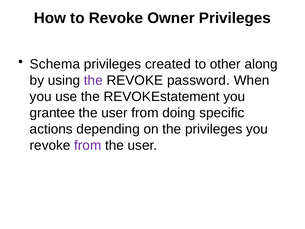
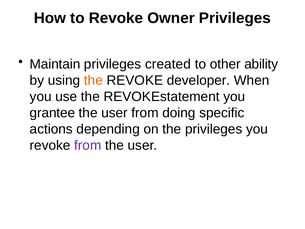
Schema: Schema -> Maintain
along: along -> ability
the at (93, 80) colour: purple -> orange
password: password -> developer
